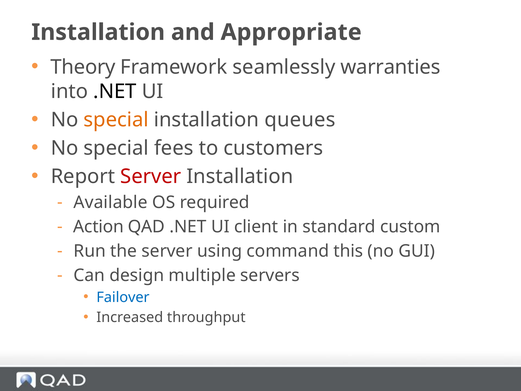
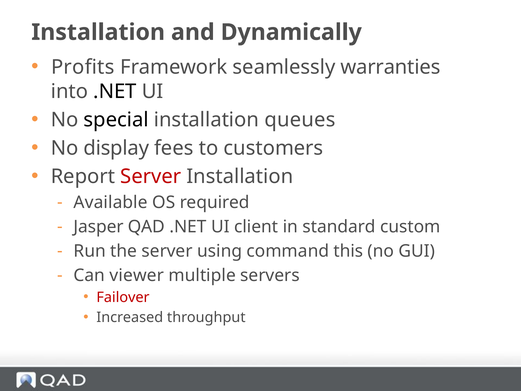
Appropriate: Appropriate -> Dynamically
Theory: Theory -> Profits
special at (116, 120) colour: orange -> black
special at (116, 148): special -> display
Action: Action -> Jasper
design: design -> viewer
Failover colour: blue -> red
